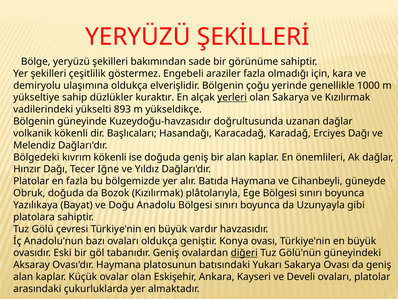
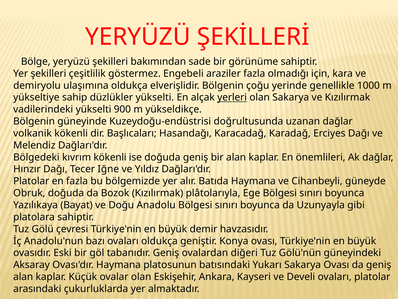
düzlükler kuraktır: kuraktır -> yükselti
893: 893 -> 900
Kuzeydoğu-havzasıdır: Kuzeydoğu-havzasıdır -> Kuzeydoğu-endüstrisi
vardır: vardır -> demir
diğeri underline: present -> none
